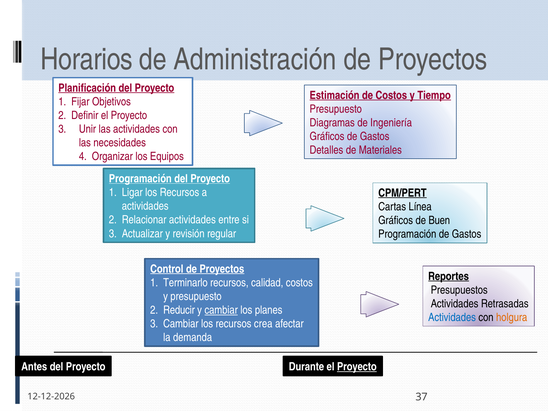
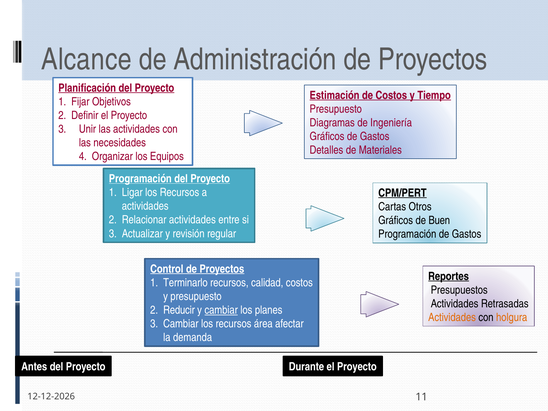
Horarios: Horarios -> Alcance
Línea: Línea -> Otros
Actividades at (452, 317) colour: blue -> orange
crea: crea -> área
Proyecto at (357, 367) underline: present -> none
37: 37 -> 11
